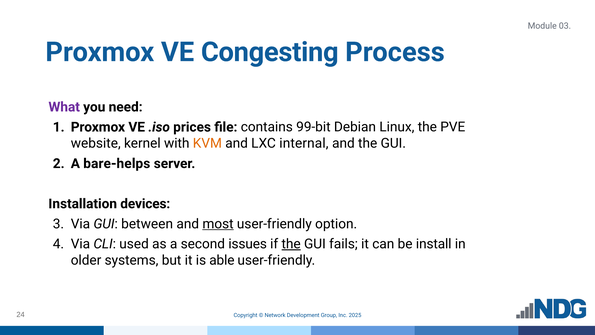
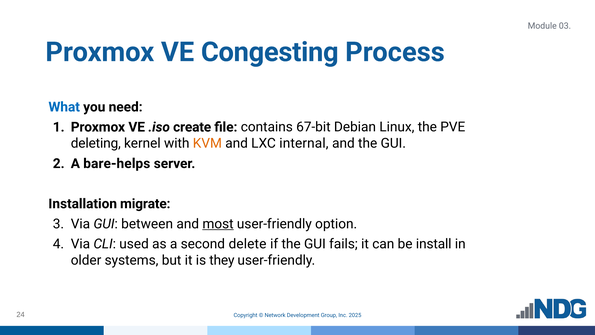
What colour: purple -> blue
prices: prices -> create
99-bit: 99-bit -> 67-bit
website: website -> deleting
devices: devices -> migrate
issues: issues -> delete
the at (291, 244) underline: present -> none
able: able -> they
